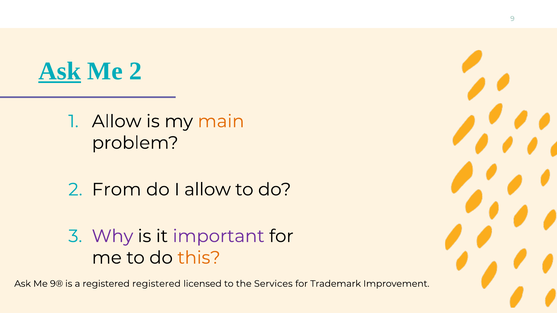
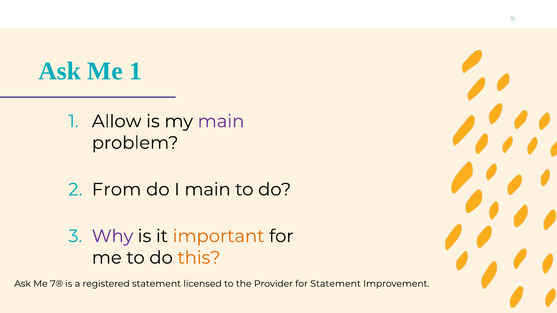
Ask at (60, 71) underline: present -> none
Me 2: 2 -> 1
main at (221, 121) colour: orange -> purple
I allow: allow -> main
important colour: purple -> orange
9®: 9® -> 7®
registered registered: registered -> statement
Services: Services -> Provider
for Trademark: Trademark -> Statement
